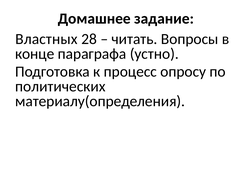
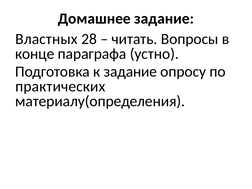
к процесс: процесс -> задание
политических: политических -> практических
